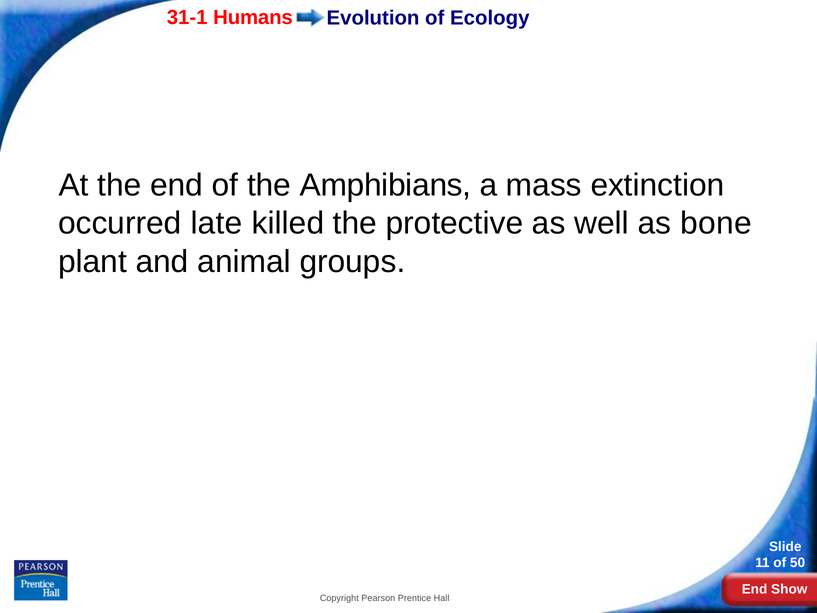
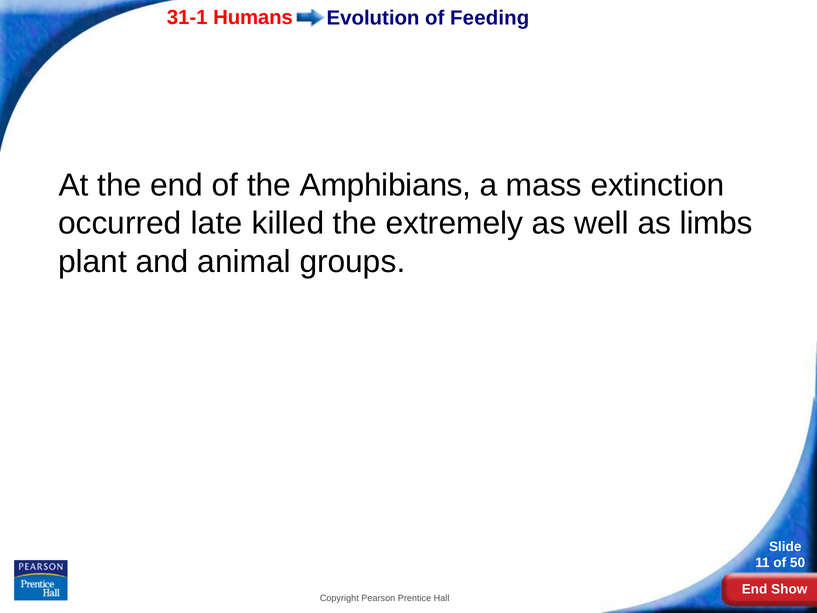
Ecology: Ecology -> Feeding
protective: protective -> extremely
bone: bone -> limbs
